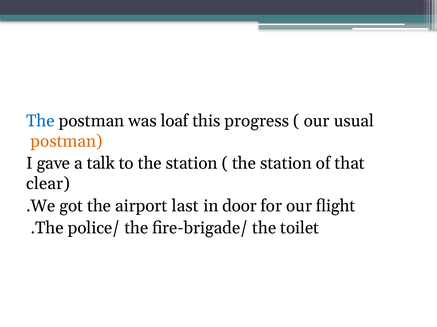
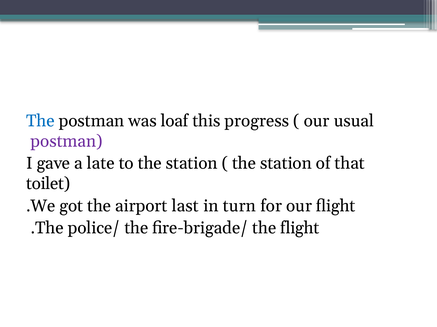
postman at (66, 141) colour: orange -> purple
talk: talk -> late
clear: clear -> toilet
door: door -> turn
the toilet: toilet -> flight
